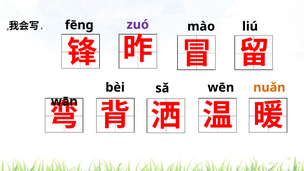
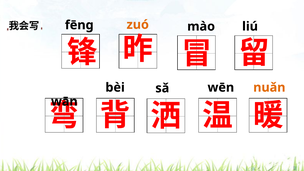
zuó colour: purple -> orange
